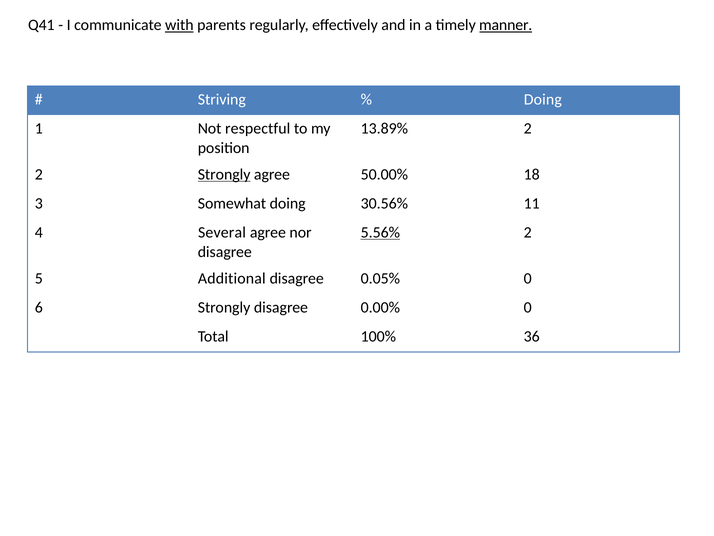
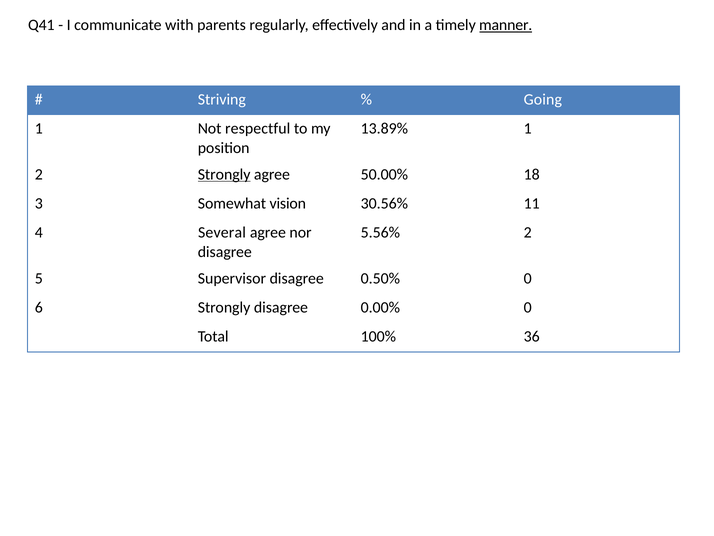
with underline: present -> none
Doing at (543, 99): Doing -> Going
13.89% 2: 2 -> 1
Somewhat doing: doing -> vision
5.56% underline: present -> none
Additional: Additional -> Supervisor
0.05%: 0.05% -> 0.50%
